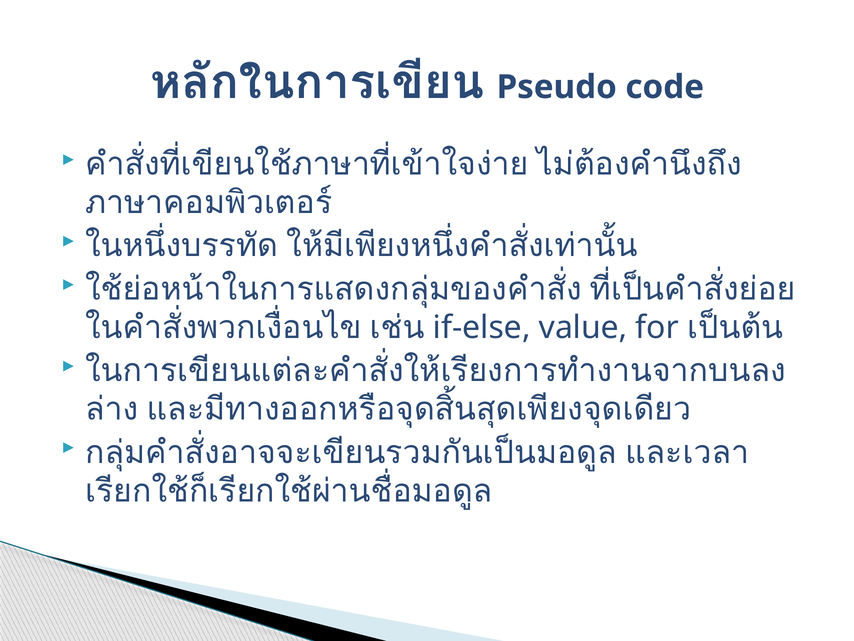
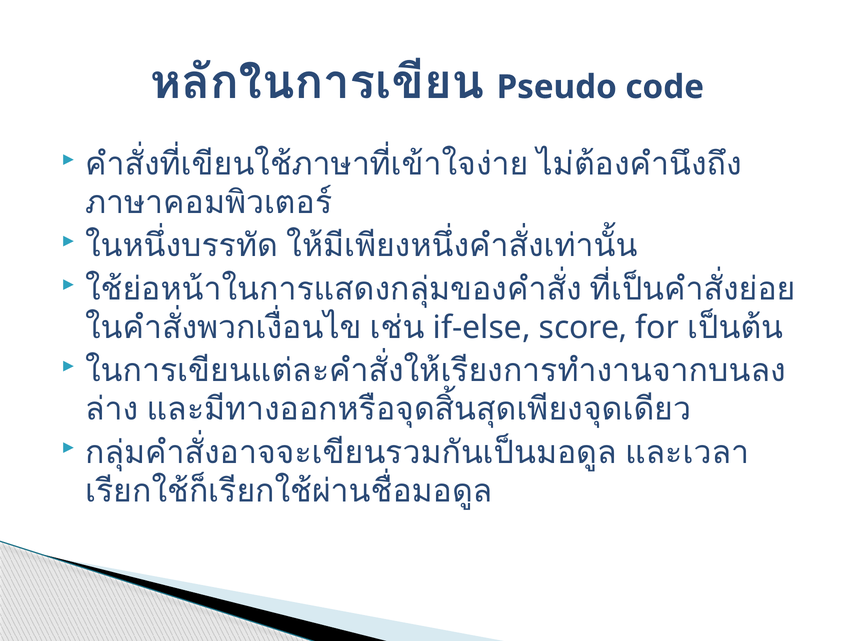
value: value -> score
